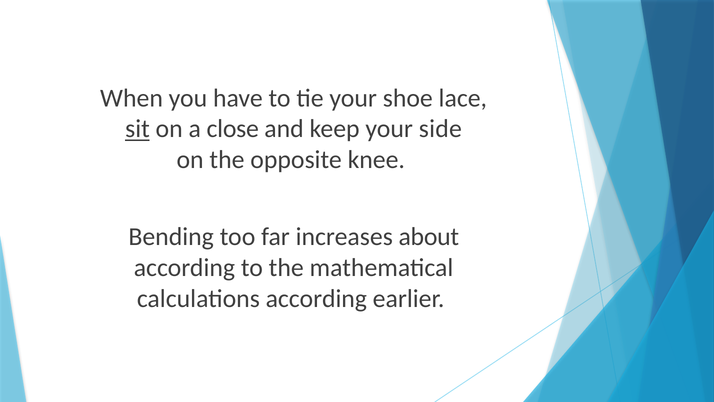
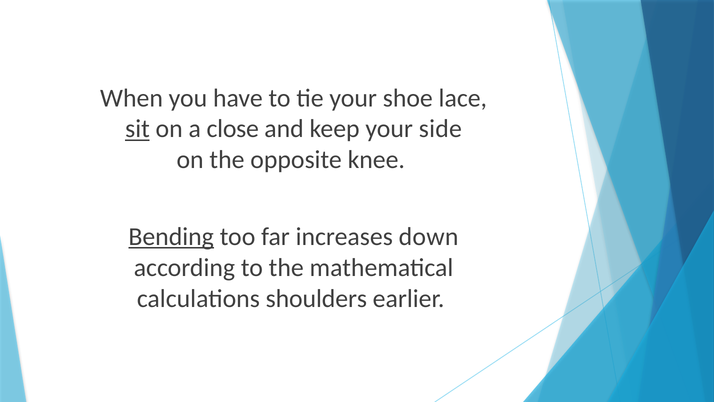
Bending underline: none -> present
about: about -> down
calculations according: according -> shoulders
